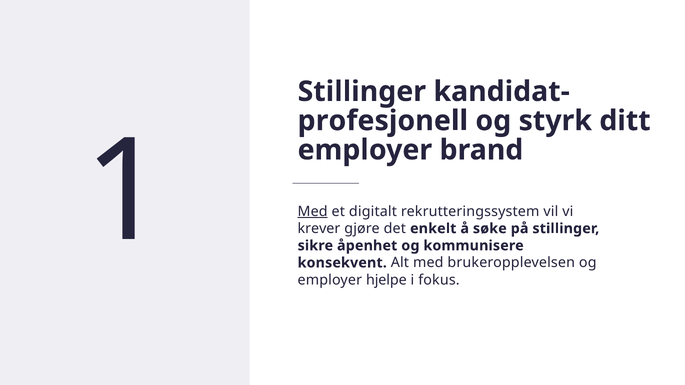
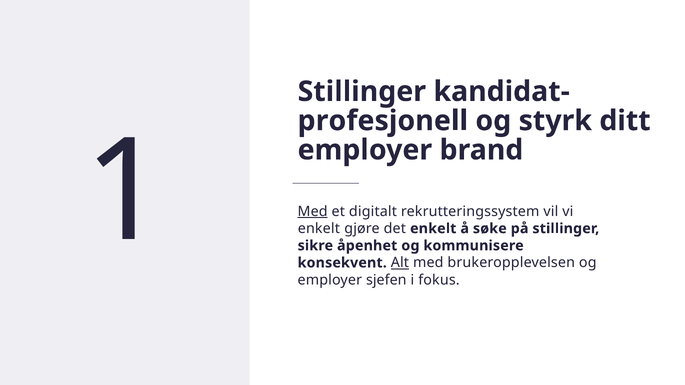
krever at (319, 229): krever -> enkelt
Alt underline: none -> present
hjelpe: hjelpe -> sjefen
